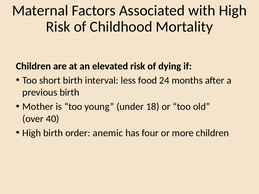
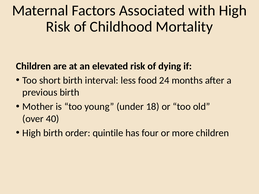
anemic: anemic -> quintile
